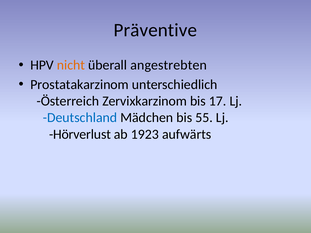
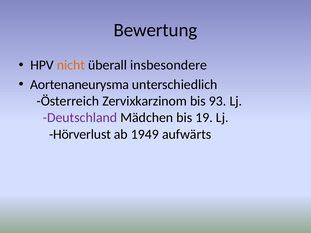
Präventive: Präventive -> Bewertung
angestrebten: angestrebten -> insbesondere
Prostatakarzinom: Prostatakarzinom -> Aortenaneurysma
17: 17 -> 93
Deutschland colour: blue -> purple
55: 55 -> 19
1923: 1923 -> 1949
